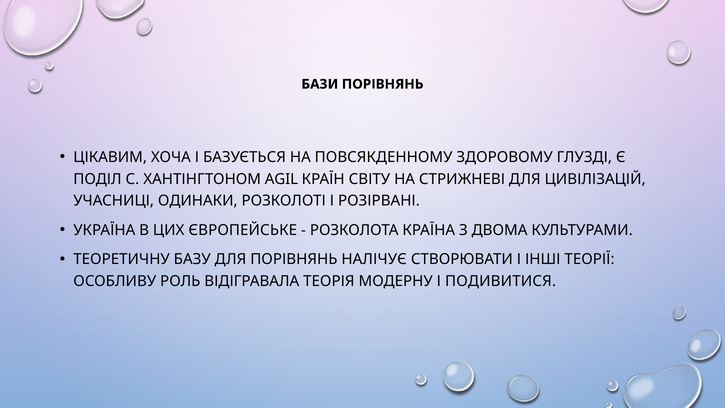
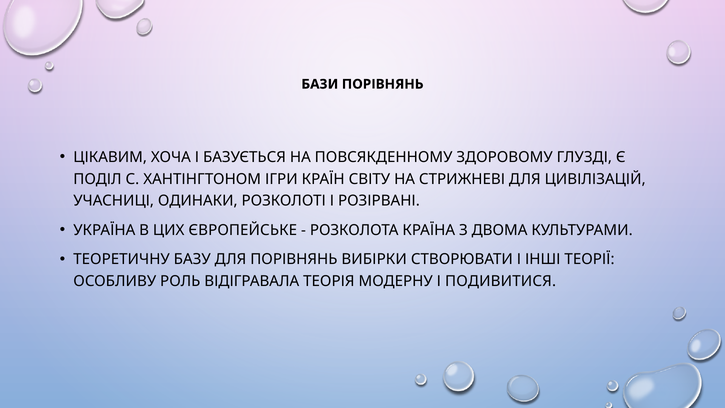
AGIL: AGIL -> ІГРИ
НАЛІЧУЄ: НАЛІЧУЄ -> ВИБІРКИ
